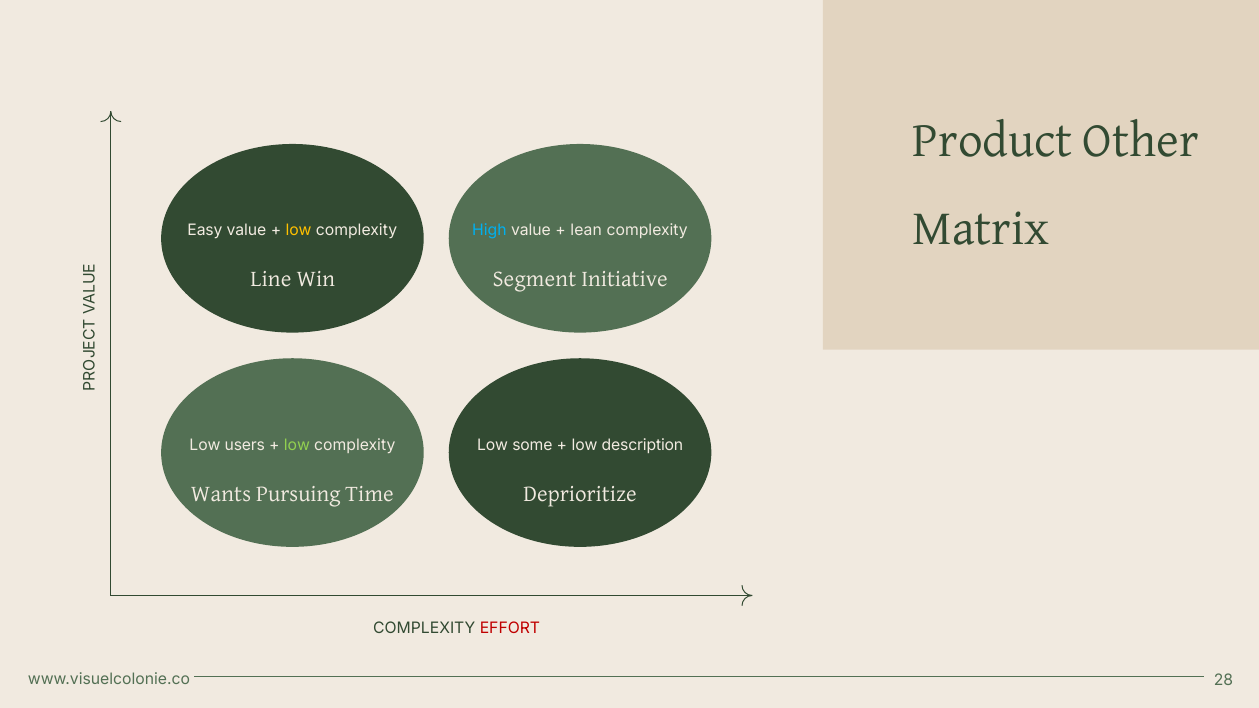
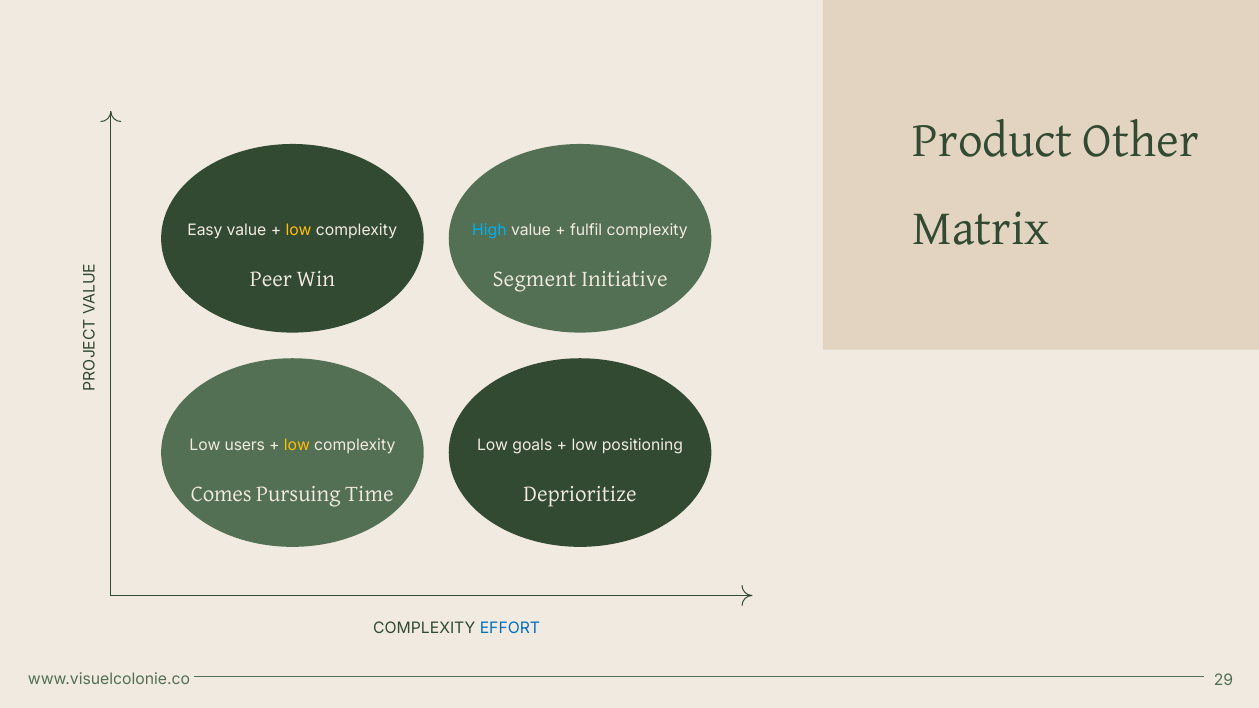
lean: lean -> fulfil
Line: Line -> Peer
low at (297, 446) colour: light green -> yellow
some: some -> goals
description: description -> positioning
Wants: Wants -> Comes
EFFORT colour: red -> blue
28: 28 -> 29
